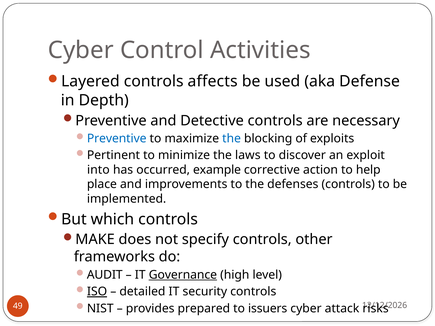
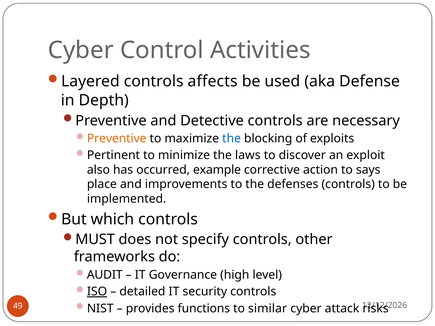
Preventive at (117, 139) colour: blue -> orange
into: into -> also
help: help -> says
MAKE: MAKE -> MUST
Governance underline: present -> none
prepared: prepared -> functions
issuers: issuers -> similar
